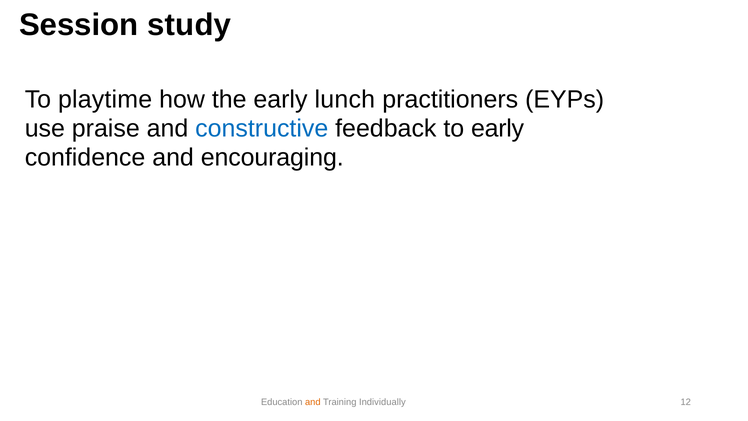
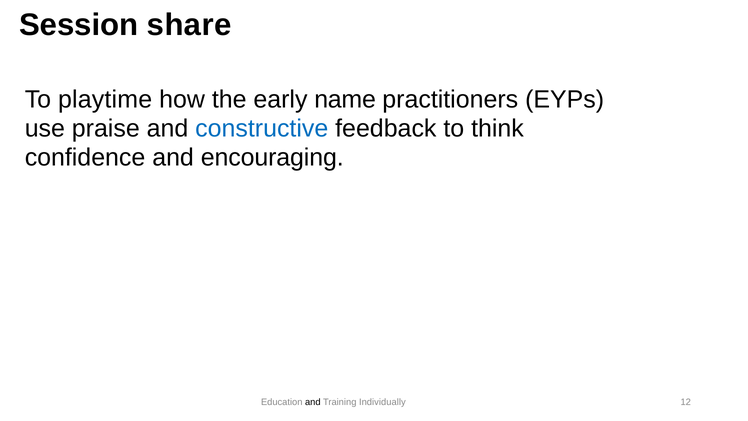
study: study -> share
lunch: lunch -> name
to early: early -> think
and at (313, 402) colour: orange -> black
